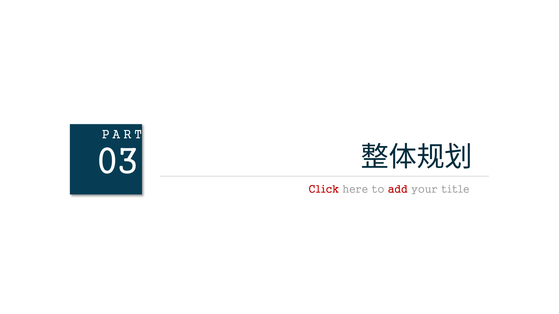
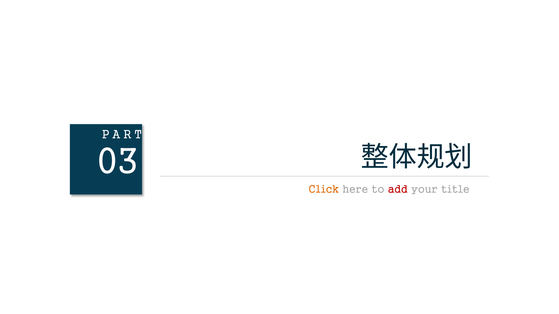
Click colour: red -> orange
